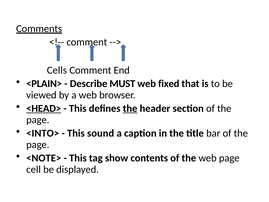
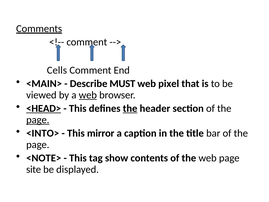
<PLAIN>: <PLAIN> -> <MAIN>
fixed: fixed -> pixel
web at (88, 95) underline: none -> present
page at (38, 120) underline: none -> present
sound: sound -> mirror
cell: cell -> site
